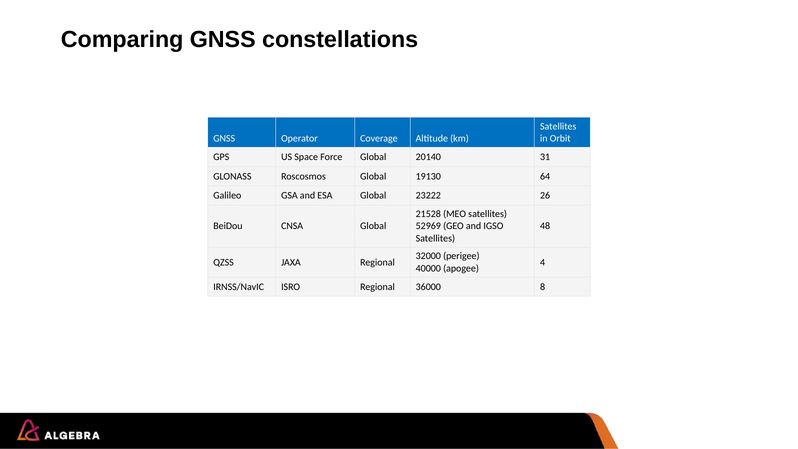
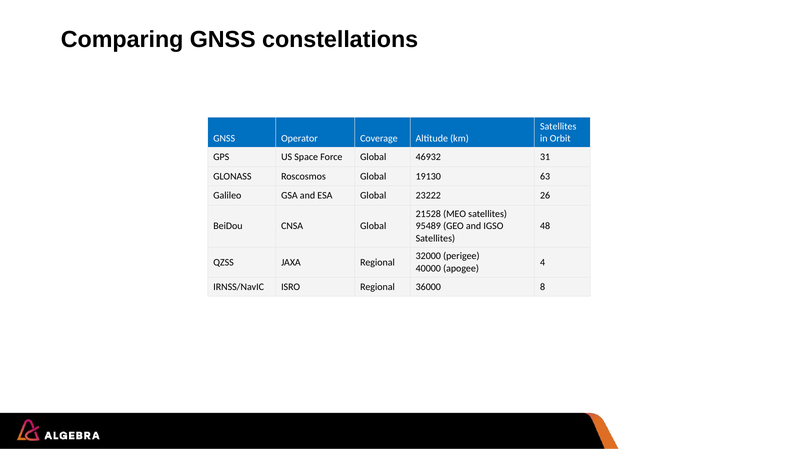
20140: 20140 -> 46932
64: 64 -> 63
52969: 52969 -> 95489
